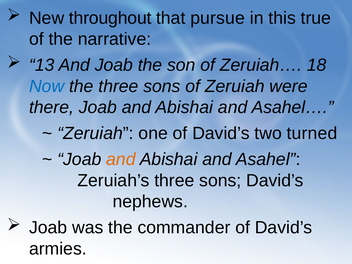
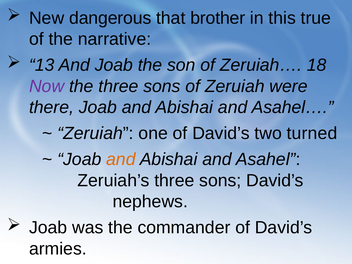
throughout: throughout -> dangerous
pursue: pursue -> brother
Now colour: blue -> purple
